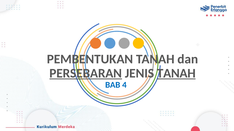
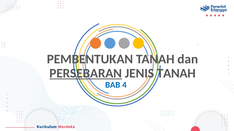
TANAH at (176, 74) underline: present -> none
